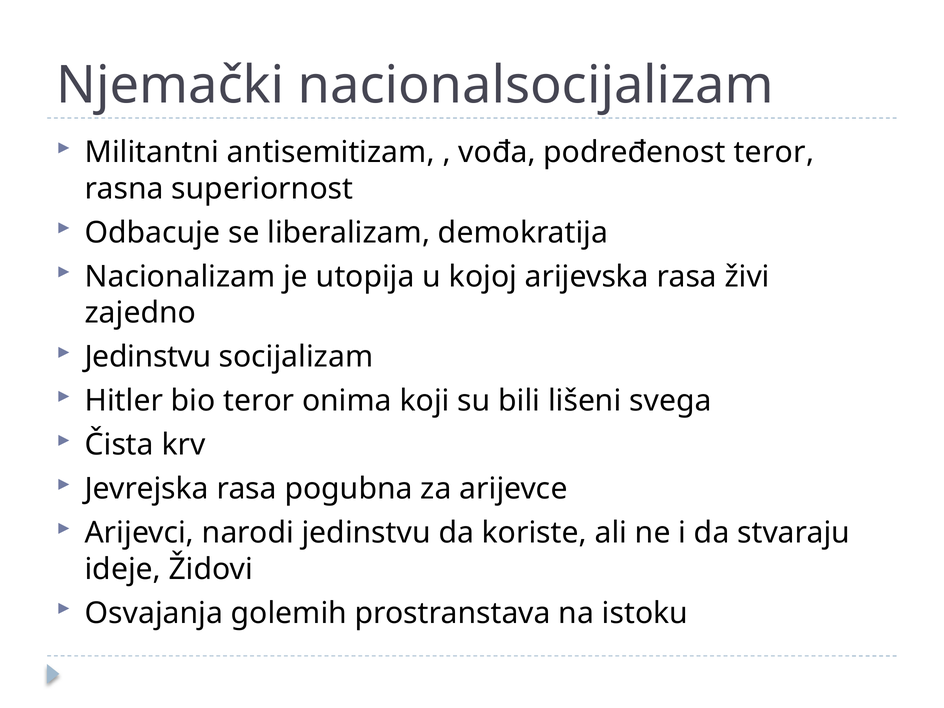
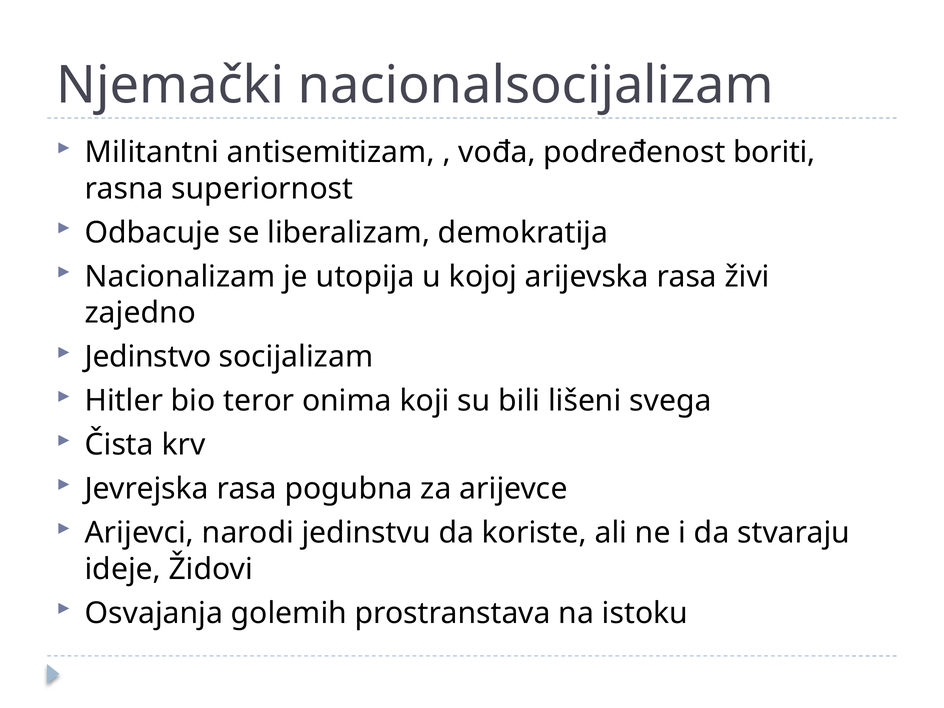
podređenost teror: teror -> boriti
Jedinstvu at (148, 357): Jedinstvu -> Jedinstvo
